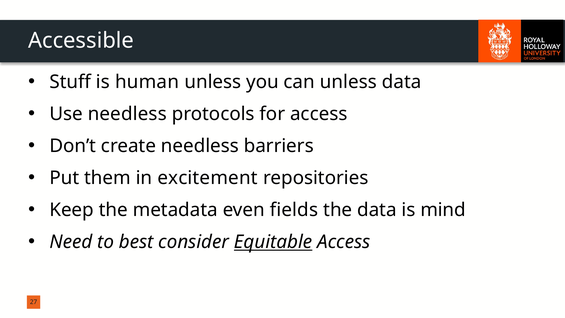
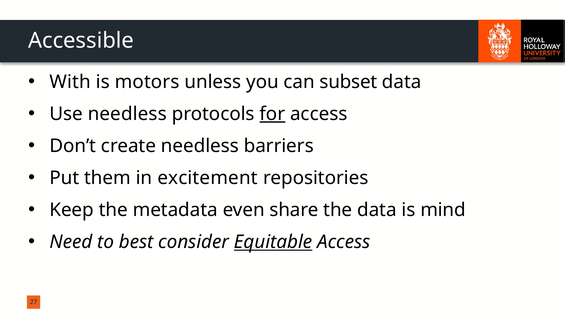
Stuff: Stuff -> With
human: human -> motors
can unless: unless -> subset
for underline: none -> present
fields: fields -> share
